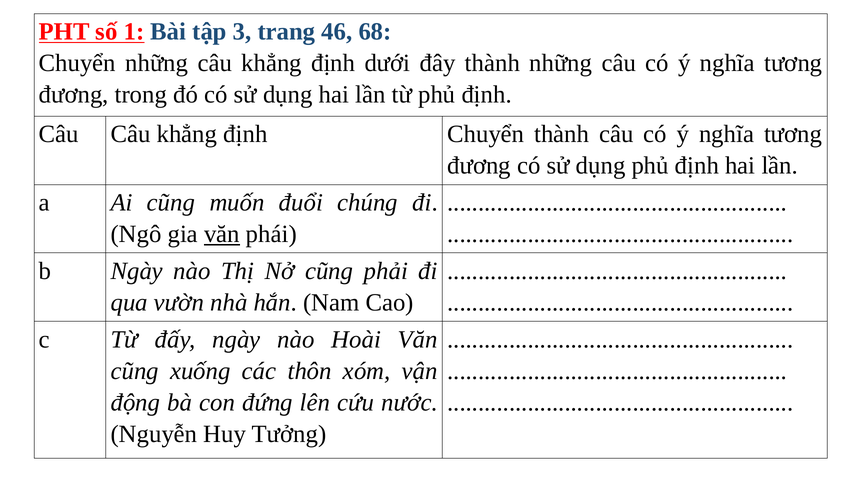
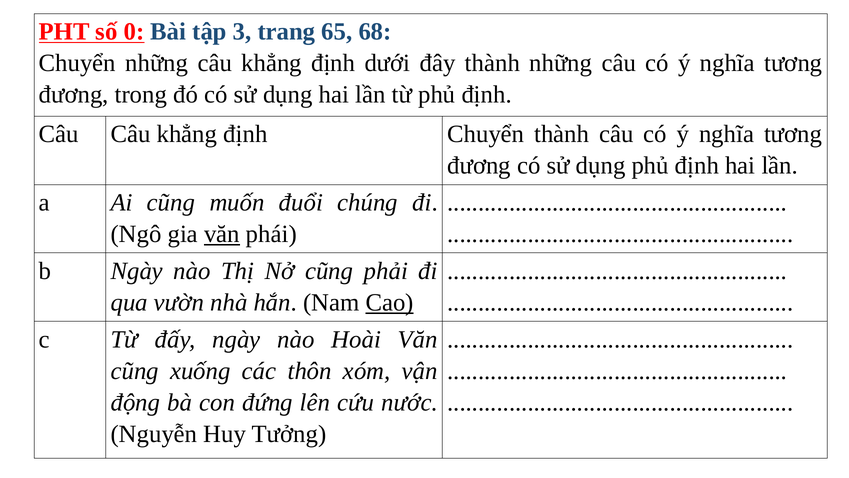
1: 1 -> 0
46: 46 -> 65
Cao underline: none -> present
